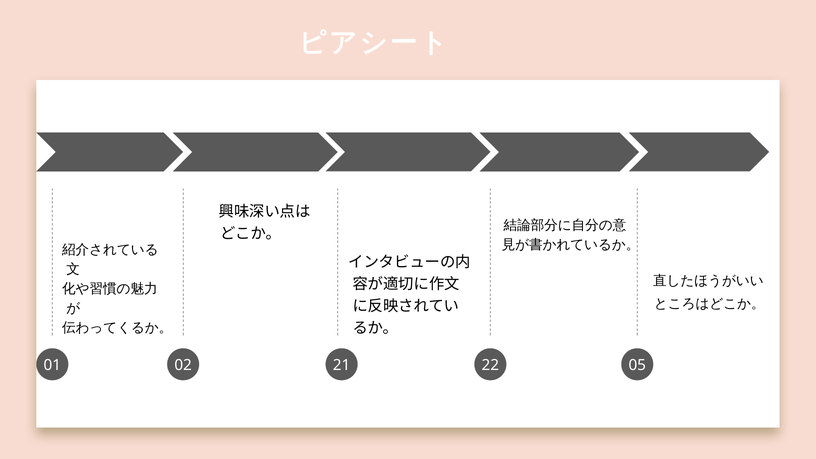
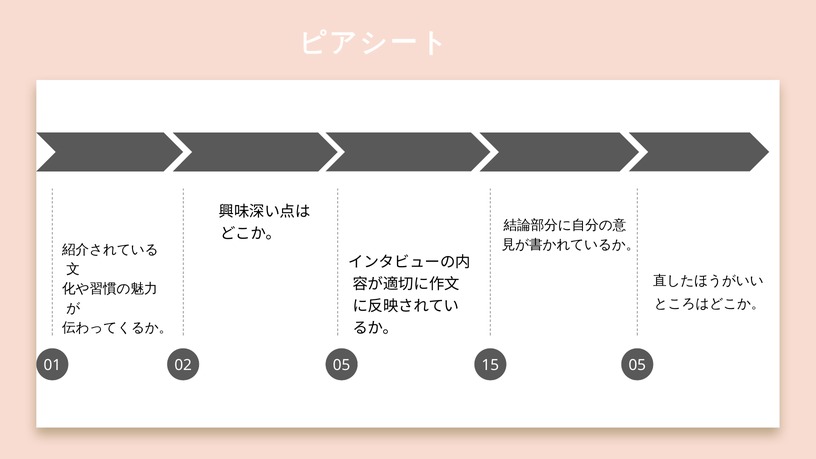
02 21: 21 -> 05
22: 22 -> 15
